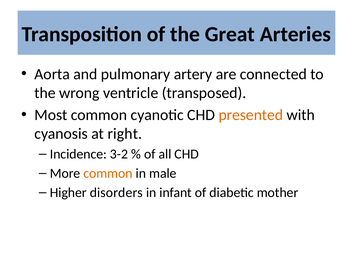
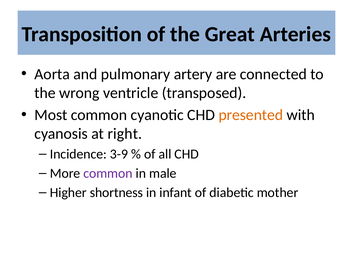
3-2: 3-2 -> 3-9
common at (108, 173) colour: orange -> purple
disorders: disorders -> shortness
